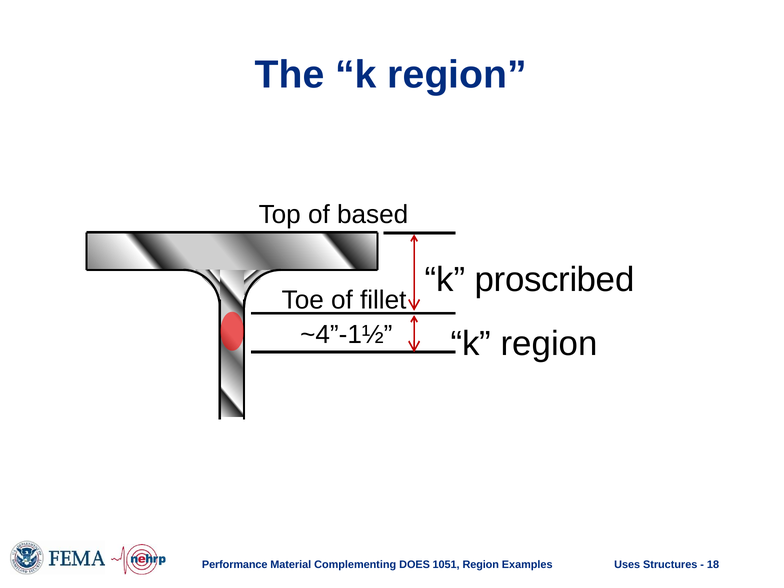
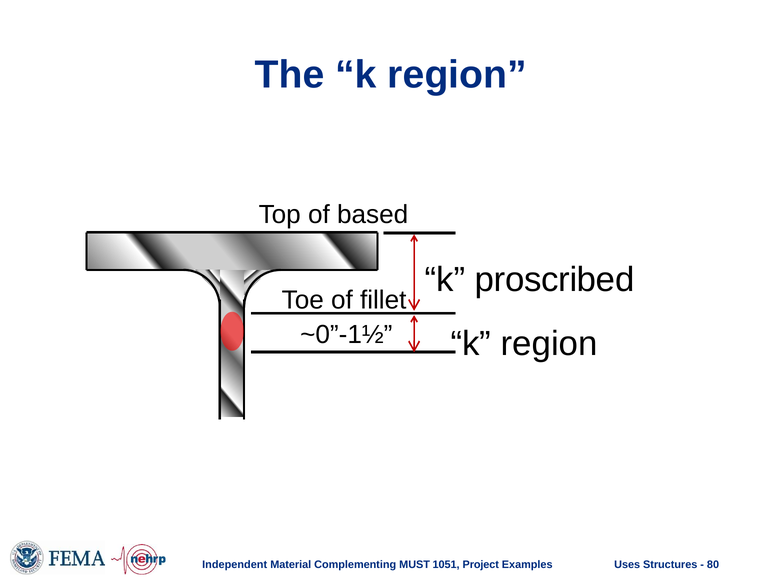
~4”-1½: ~4”-1½ -> ~0”-1½
Performance: Performance -> Independent
DOES: DOES -> MUST
1051 Region: Region -> Project
18: 18 -> 80
